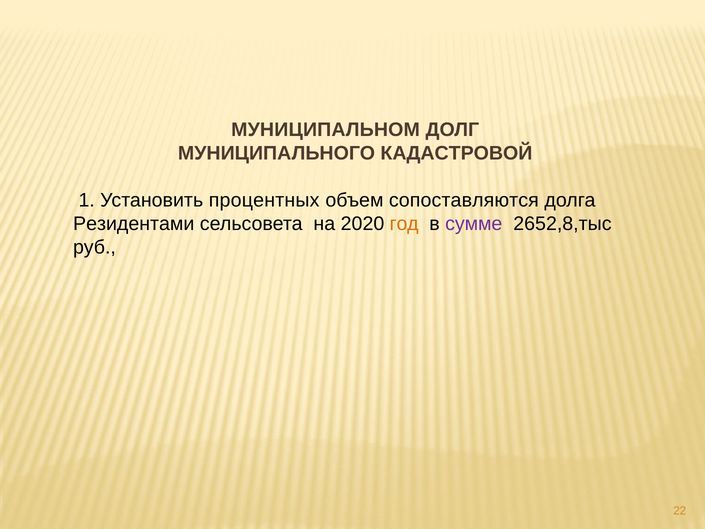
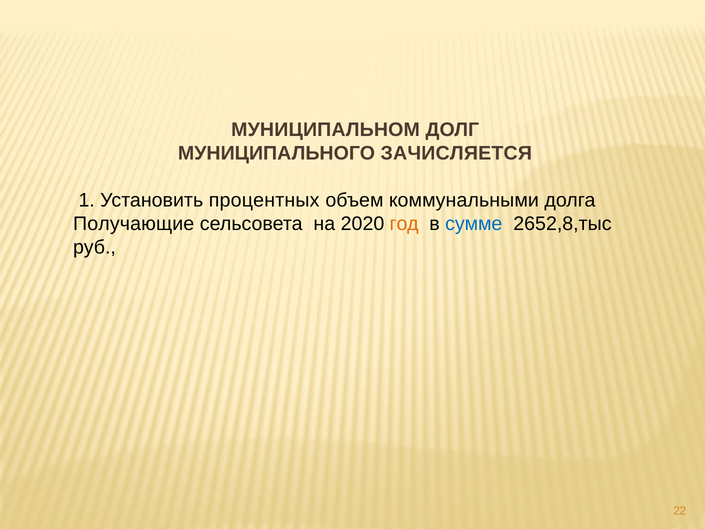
КАДАСТРОВОЙ: КАДАСТРОВОЙ -> ЗАЧИСЛЯЕТСЯ
сопоставляются: сопоставляются -> коммунальными
Резидентами: Резидентами -> Получающие
сумме colour: purple -> blue
